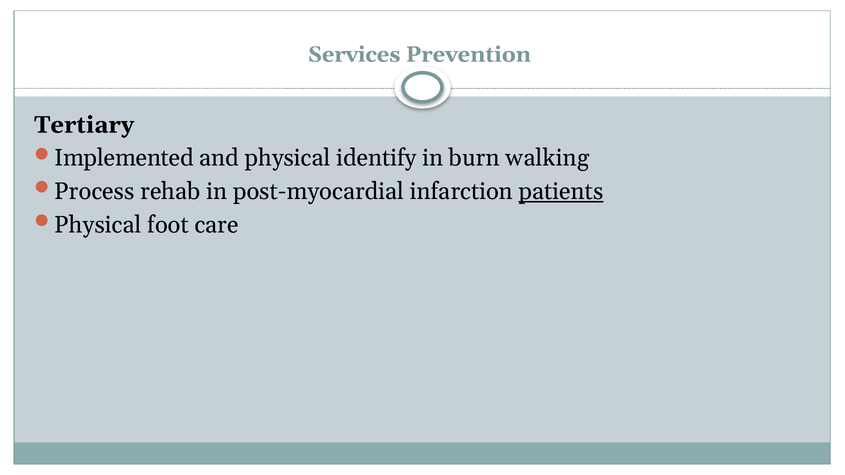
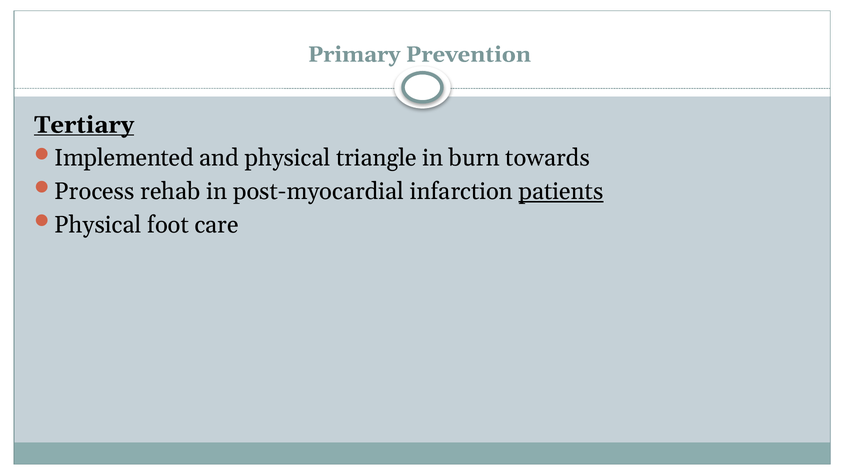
Services: Services -> Primary
Tertiary underline: none -> present
identify: identify -> triangle
walking: walking -> towards
